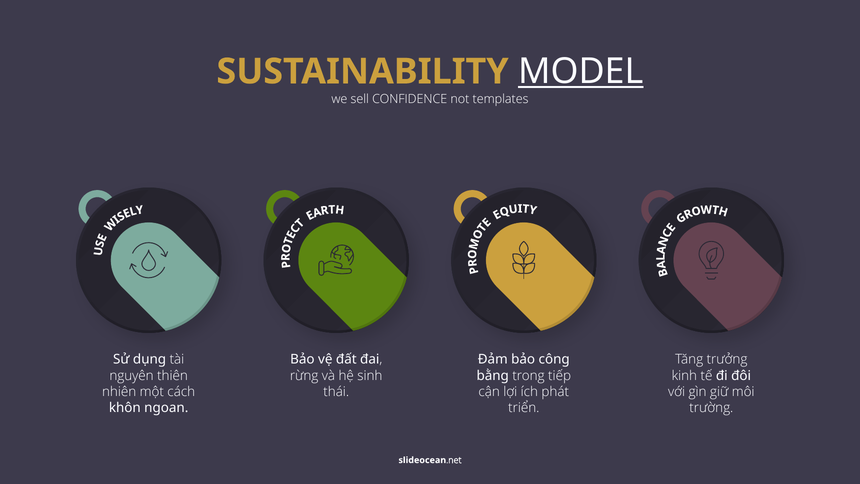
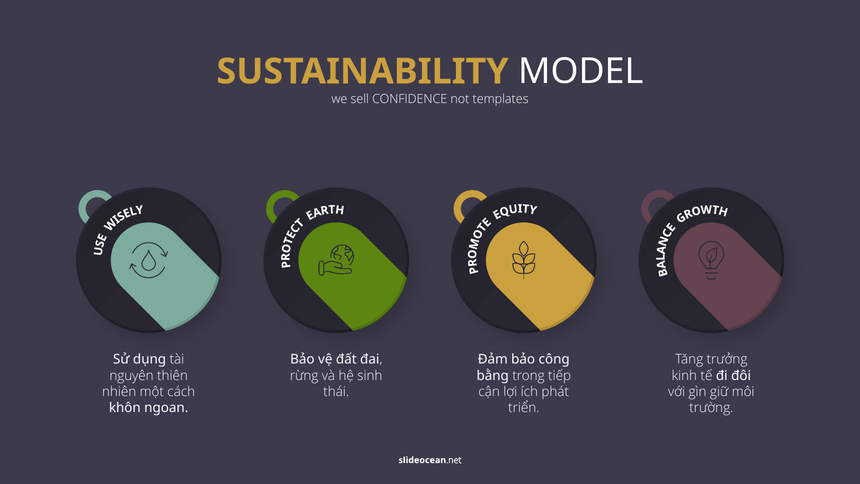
MODEL underline: present -> none
